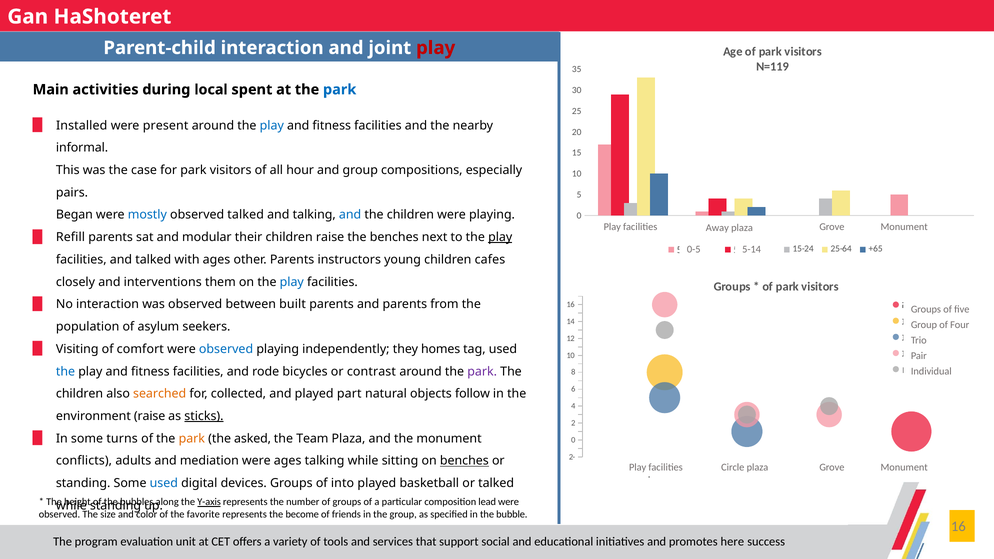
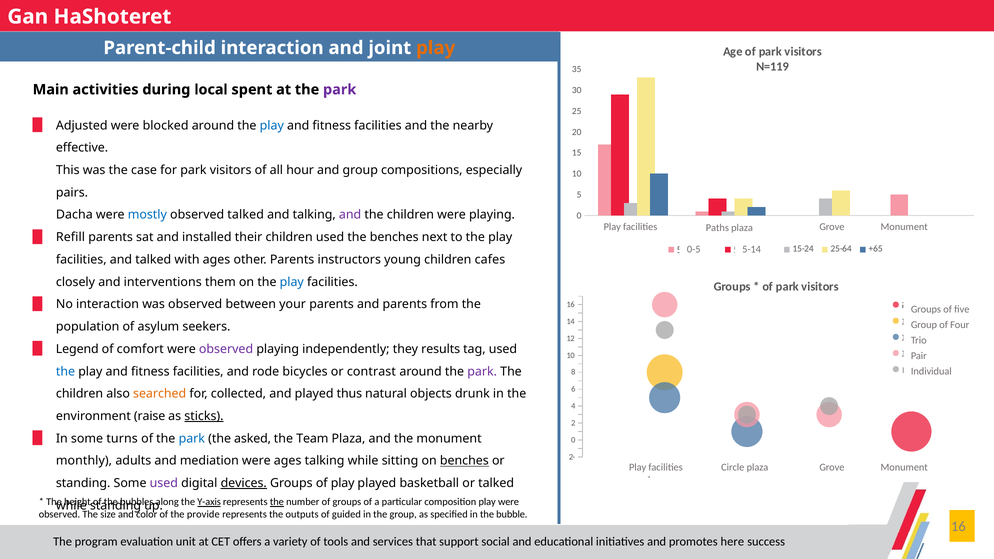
play at (436, 48) colour: red -> orange
park at (340, 90) colour: blue -> purple
Installed: Installed -> Adjusted
present: present -> blocked
informal: informal -> effective
Began: Began -> Dacha
and at (350, 215) colour: blue -> purple
Away: Away -> Paths
modular: modular -> installed
children raise: raise -> used
play at (500, 237) underline: present -> none
built: built -> your
Visiting: Visiting -> Legend
observed at (226, 349) colour: blue -> purple
homes: homes -> results
part: part -> thus
follow: follow -> drunk
park at (192, 439) colour: orange -> blue
conflicts: conflicts -> monthly
used at (164, 483) colour: blue -> purple
devices underline: none -> present
of into: into -> play
the at (277, 502) underline: none -> present
composition lead: lead -> play
favorite: favorite -> provide
become: become -> outputs
friends: friends -> guided
